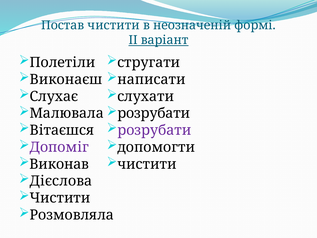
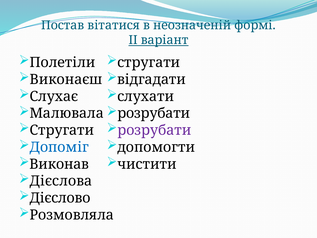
Постав чистити: чистити -> вітатися
написати: написати -> відгадати
Вітаєшся at (62, 130): Вітаєшся -> Стругати
Допоміг colour: purple -> blue
Чистити at (60, 198): Чистити -> Дієслово
